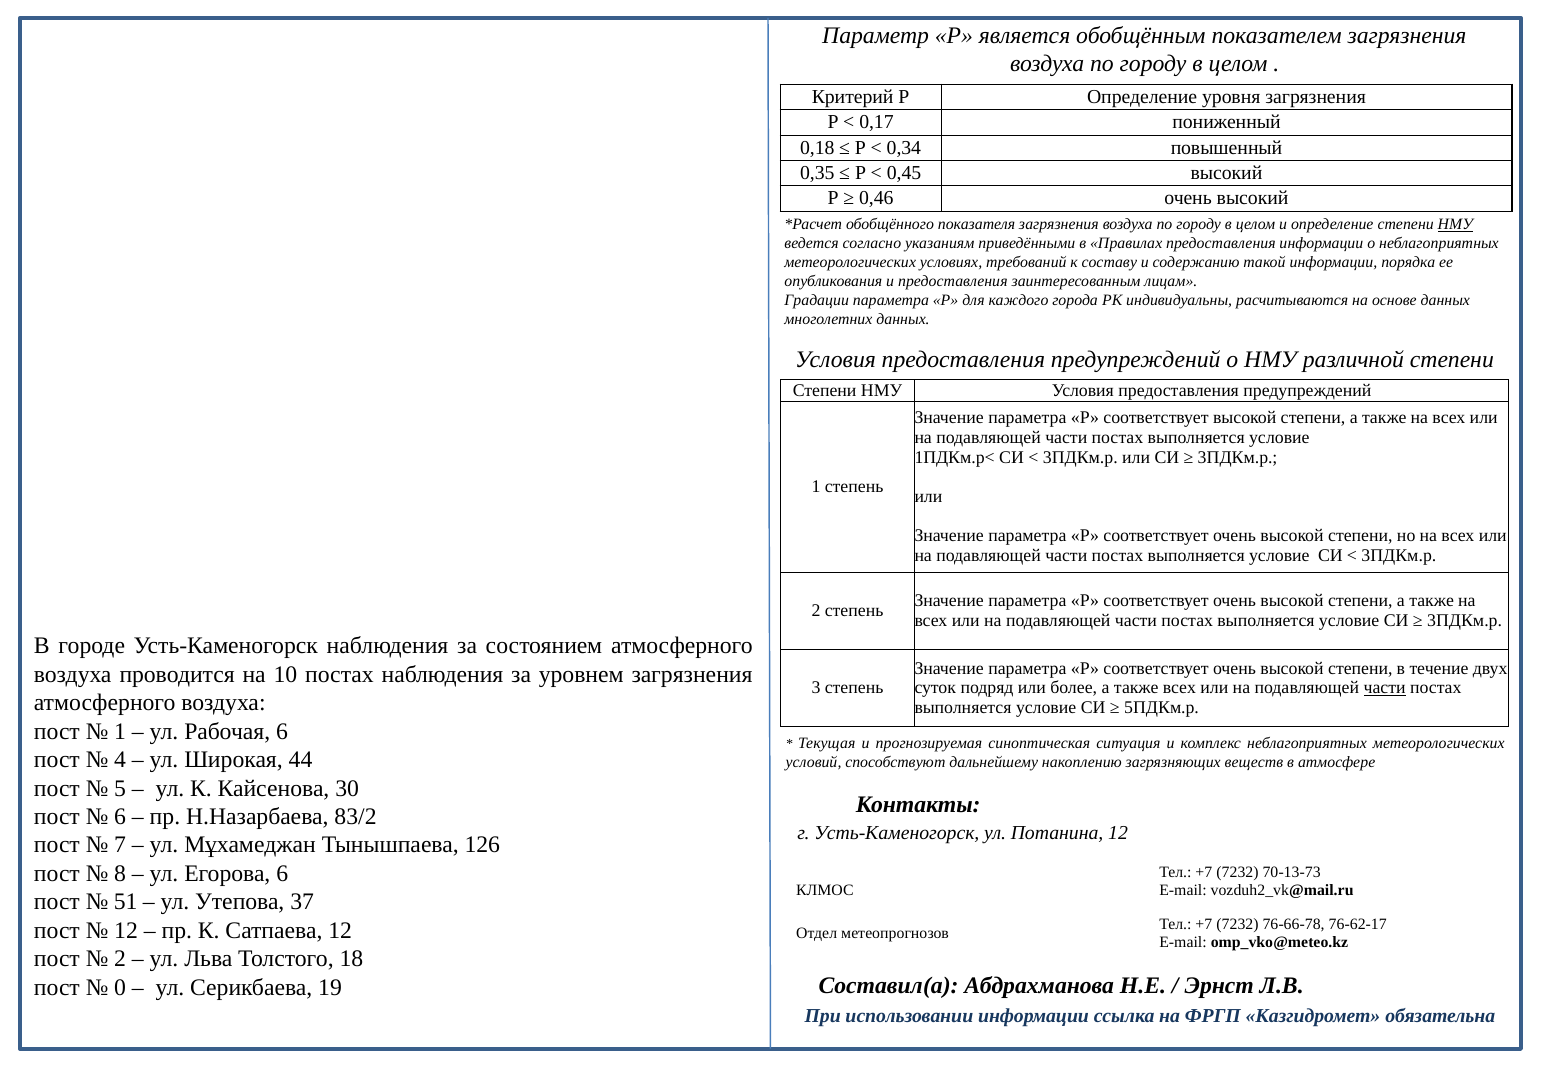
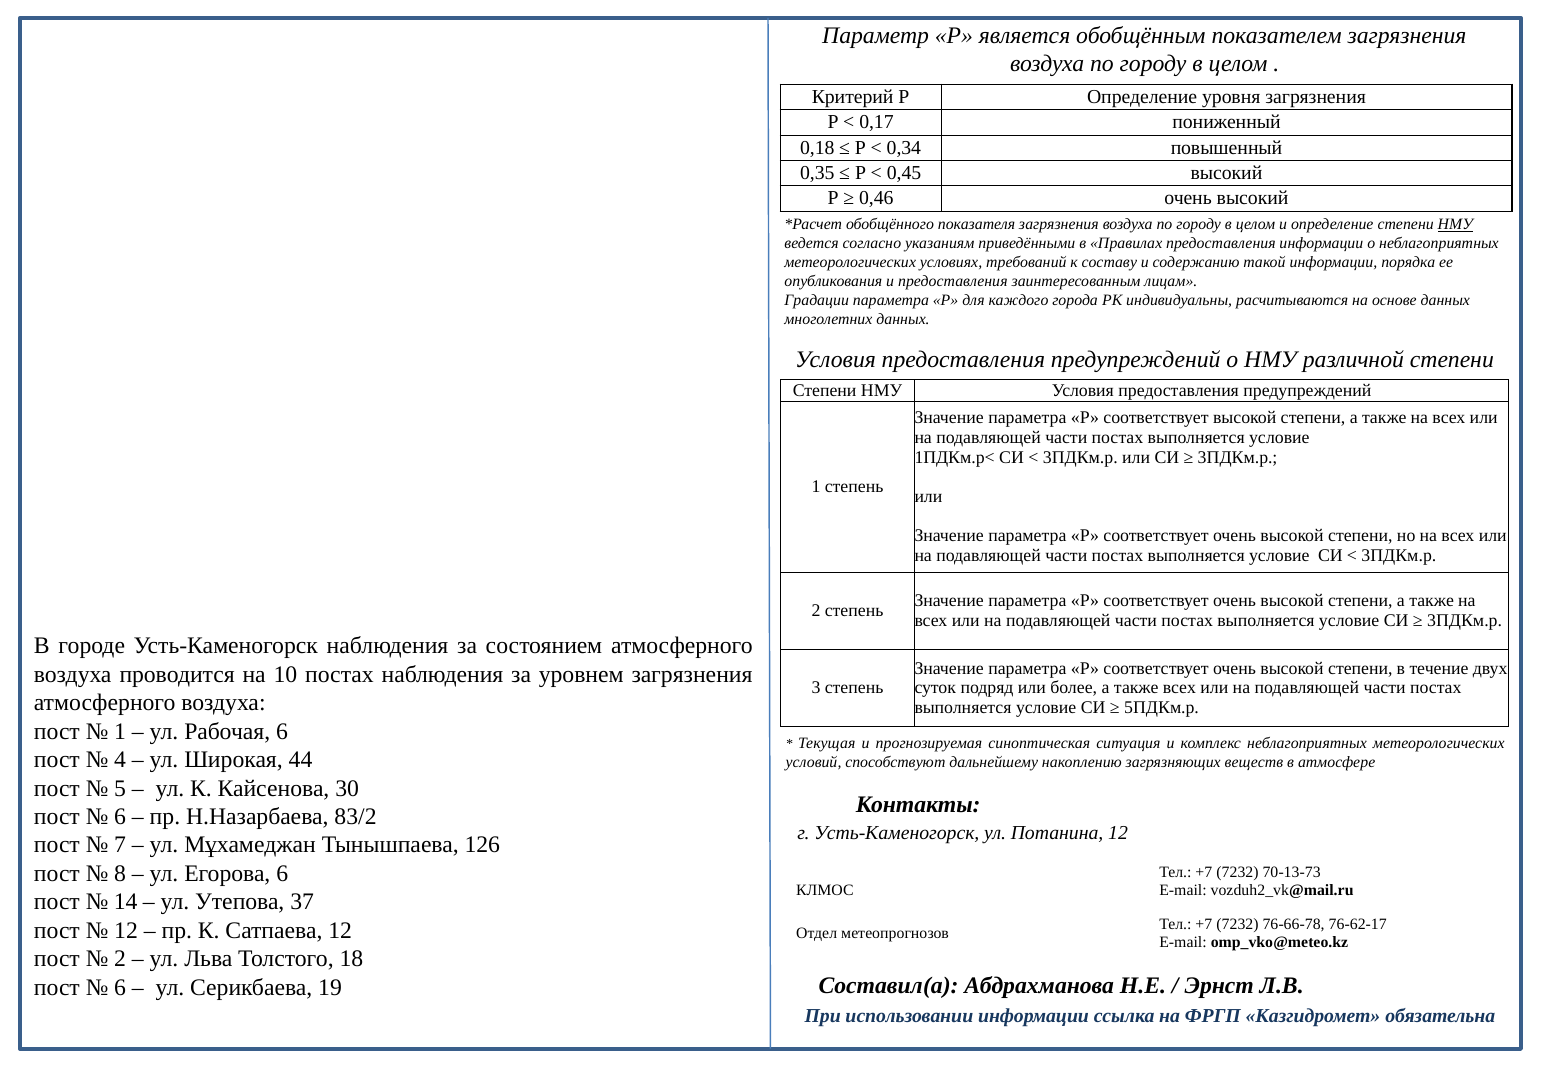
части at (1385, 688) underline: present -> none
51: 51 -> 14
0 at (120, 987): 0 -> 6
